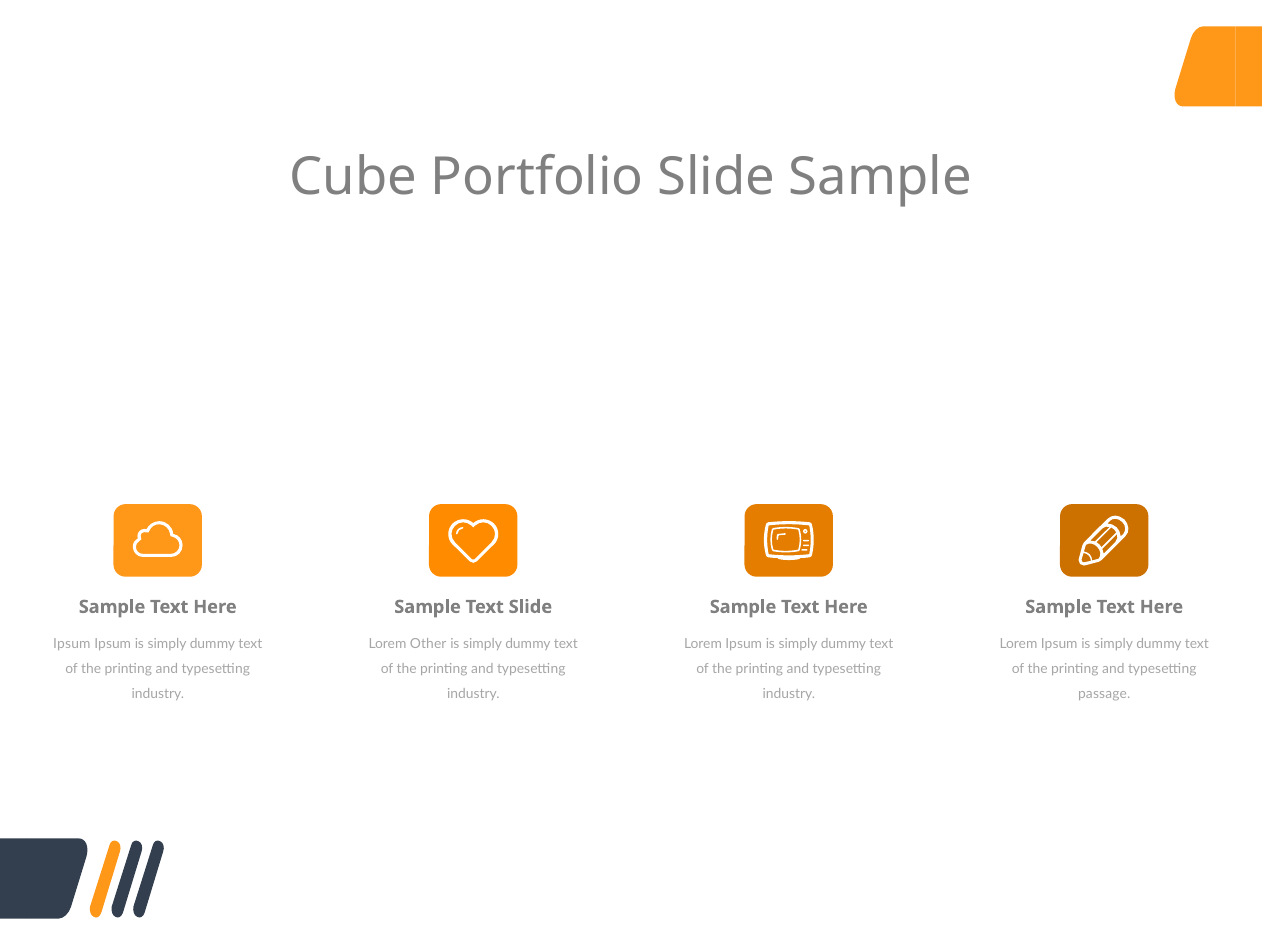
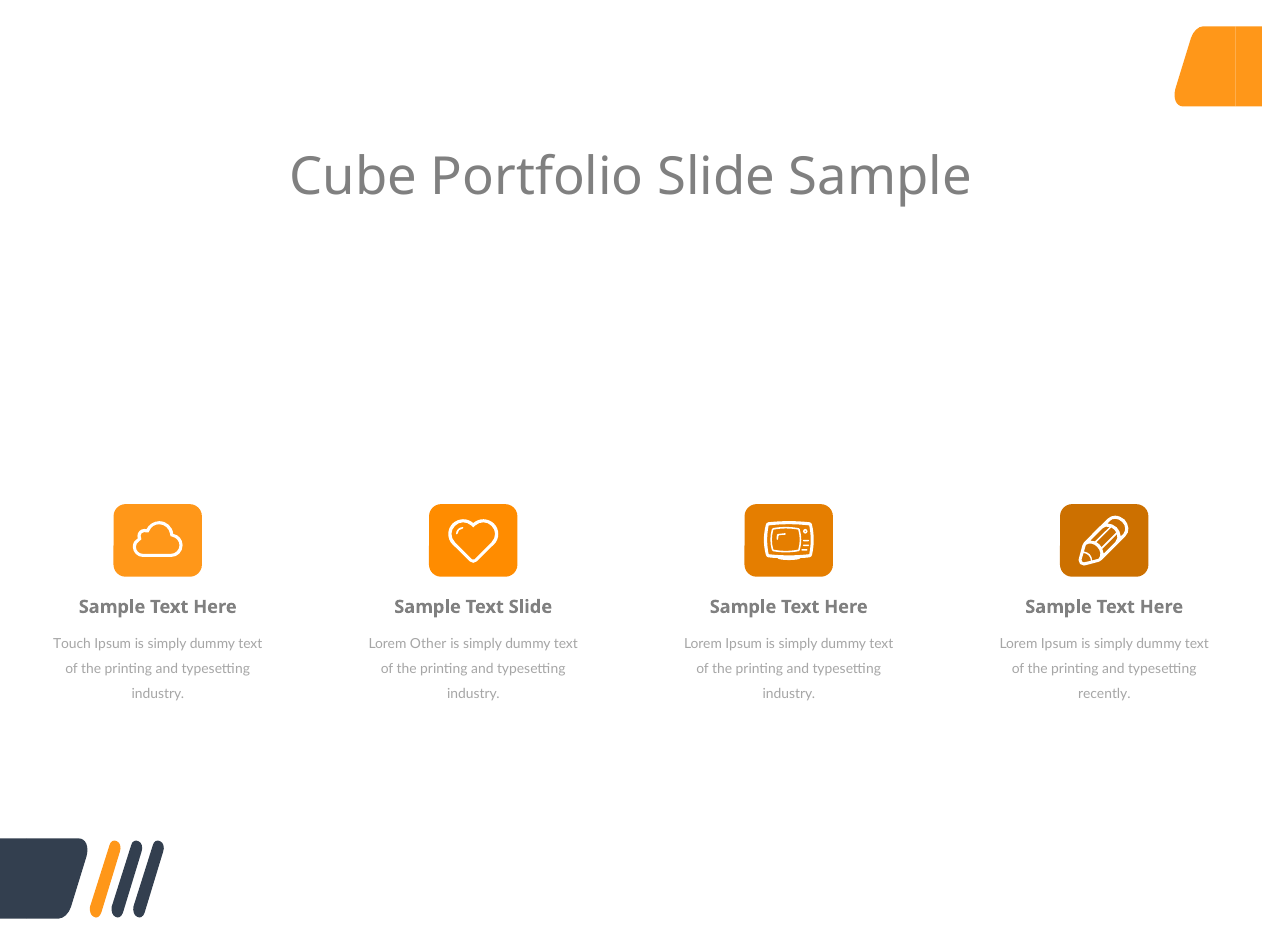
Ipsum at (72, 644): Ipsum -> Touch
passage: passage -> recently
